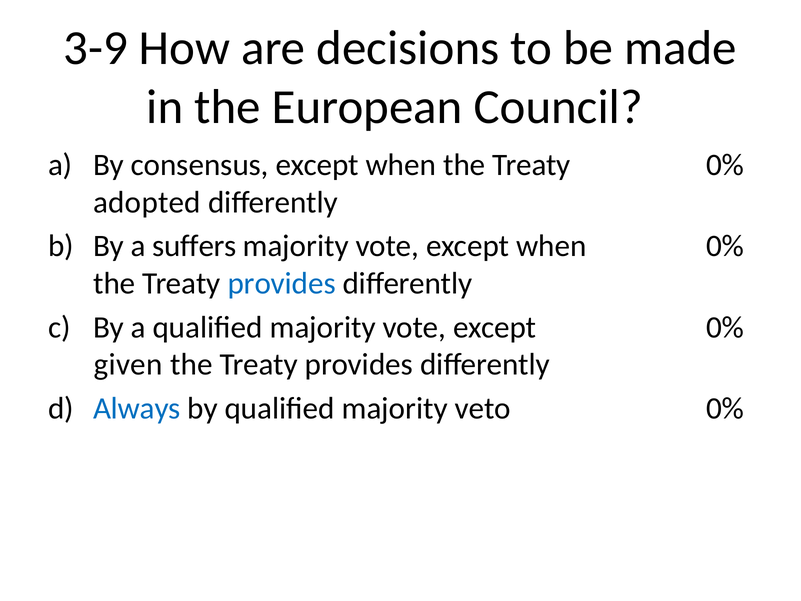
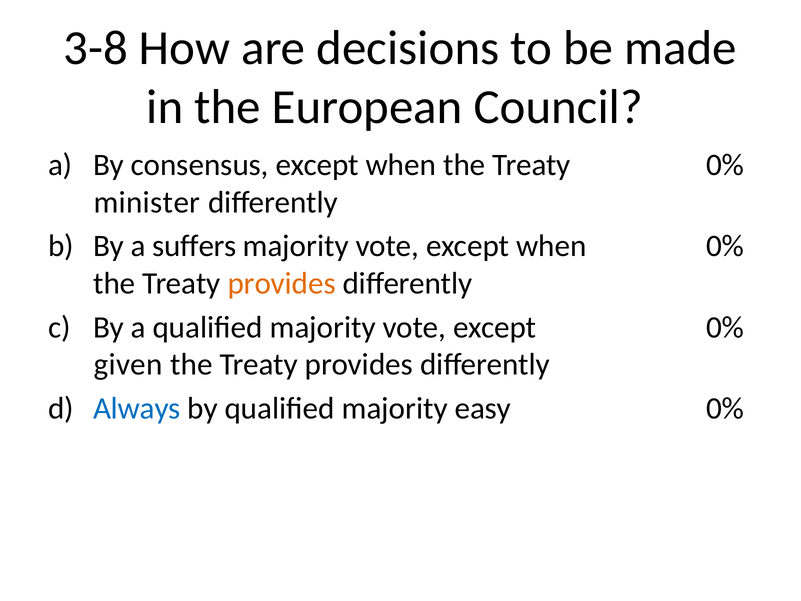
3-9: 3-9 -> 3-8
adopted: adopted -> minister
provides at (282, 284) colour: blue -> orange
veto: veto -> easy
